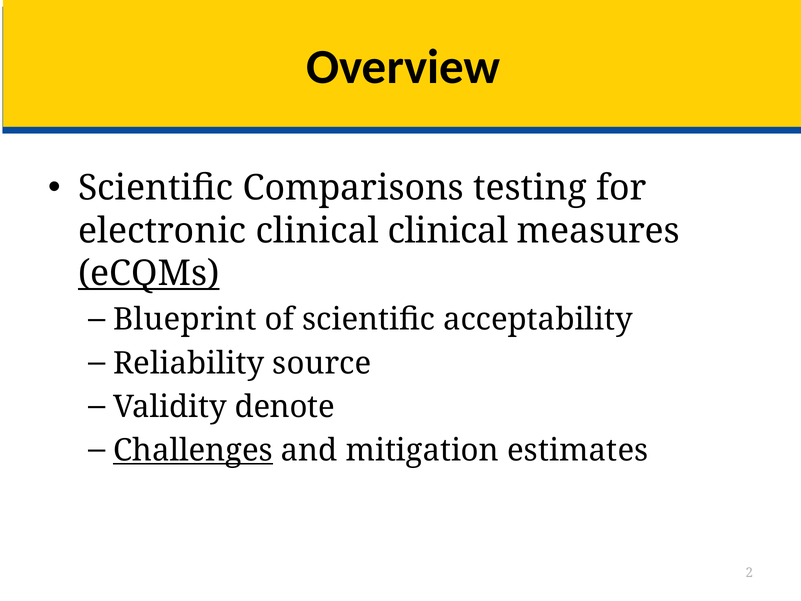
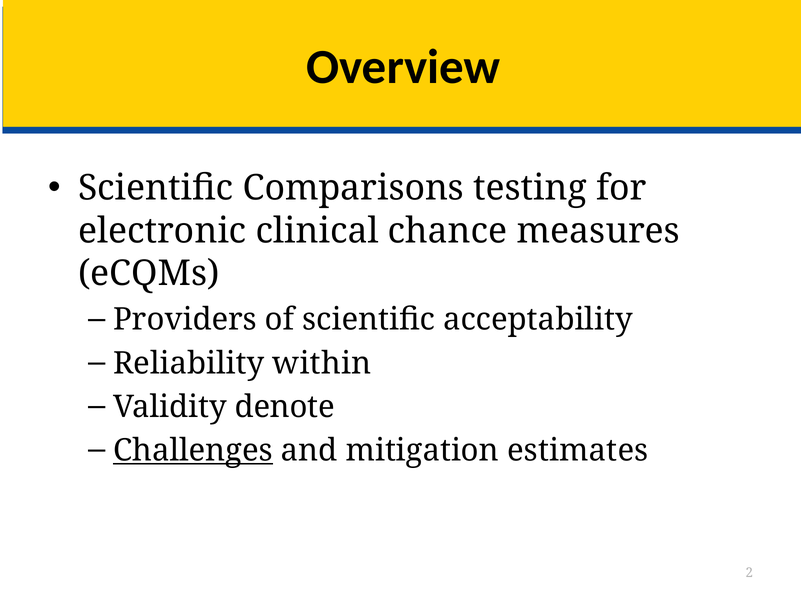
clinical clinical: clinical -> chance
eCQMs underline: present -> none
Blueprint: Blueprint -> Providers
source: source -> within
